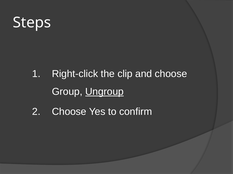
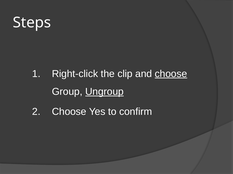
choose at (171, 74) underline: none -> present
